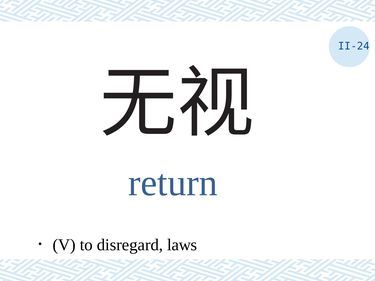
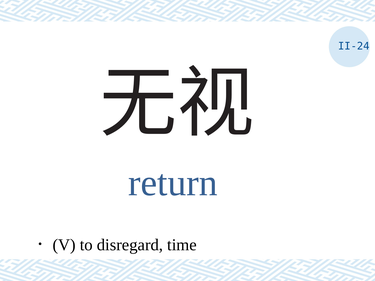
laws: laws -> time
